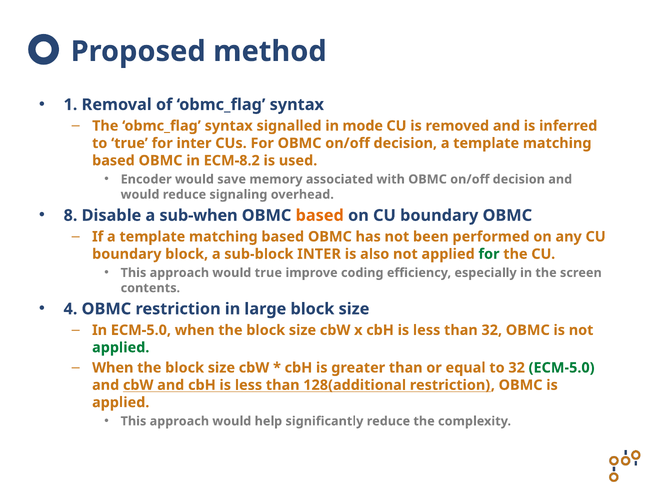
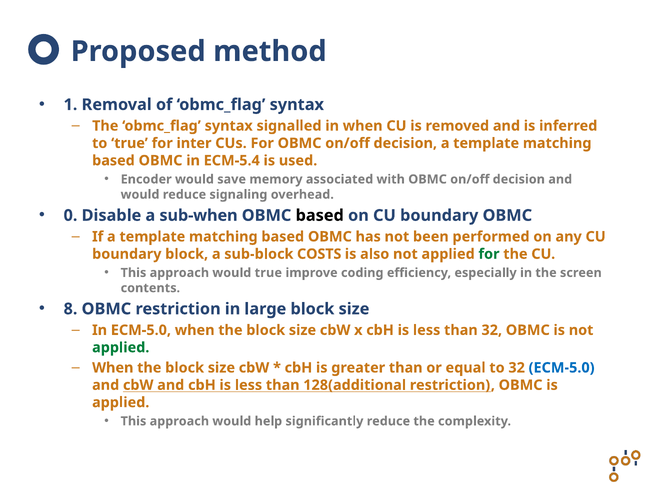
in mode: mode -> when
ECM-8.2: ECM-8.2 -> ECM-5.4
8: 8 -> 0
based at (320, 215) colour: orange -> black
sub-block INTER: INTER -> COSTS
4: 4 -> 8
ECM-5.0 at (562, 368) colour: green -> blue
